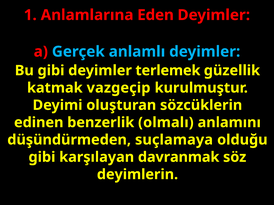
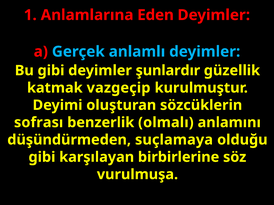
terlemek: terlemek -> şunlardır
edinen: edinen -> sofrası
davranmak: davranmak -> birbirlerine
deyimlerin: deyimlerin -> vurulmuşa
